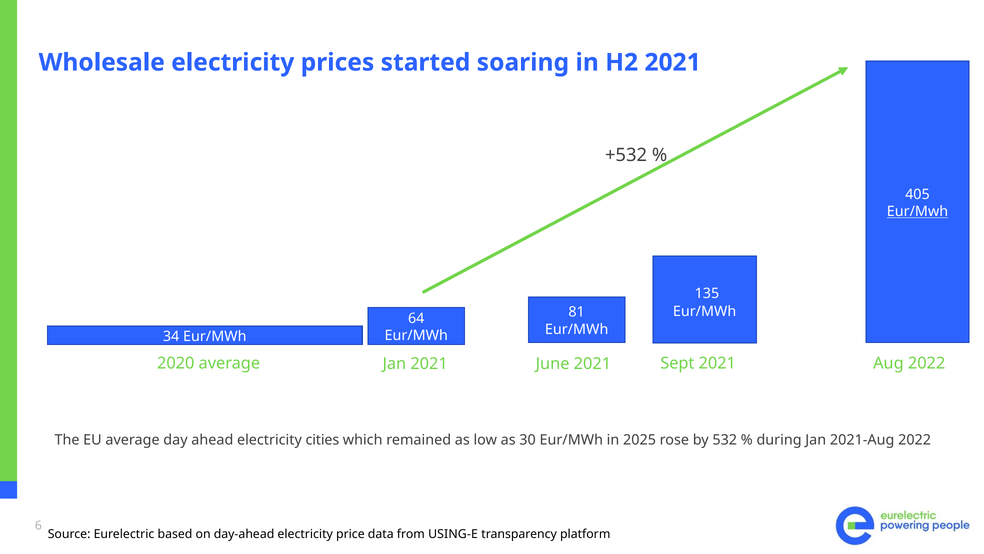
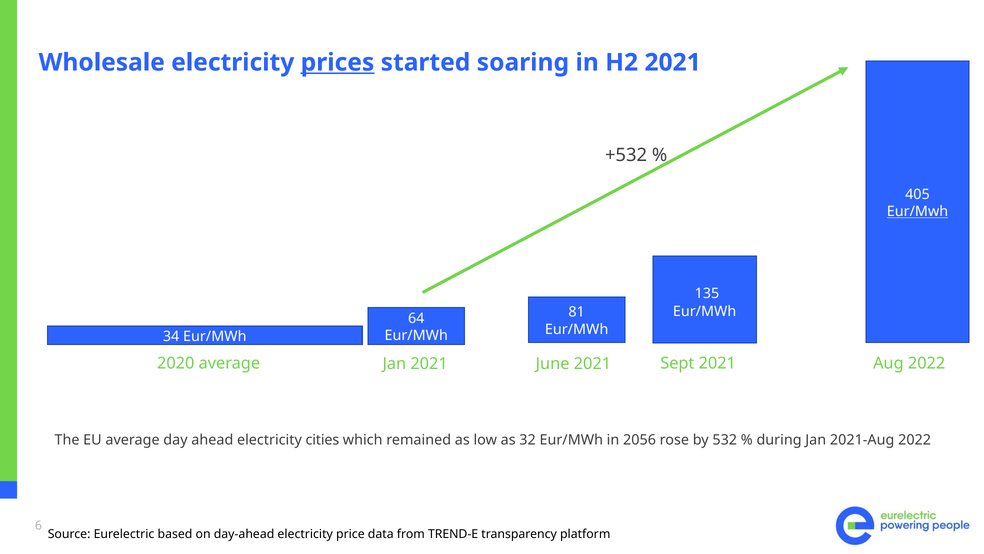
prices underline: none -> present
30: 30 -> 32
2025: 2025 -> 2056
USING-E: USING-E -> TREND-E
